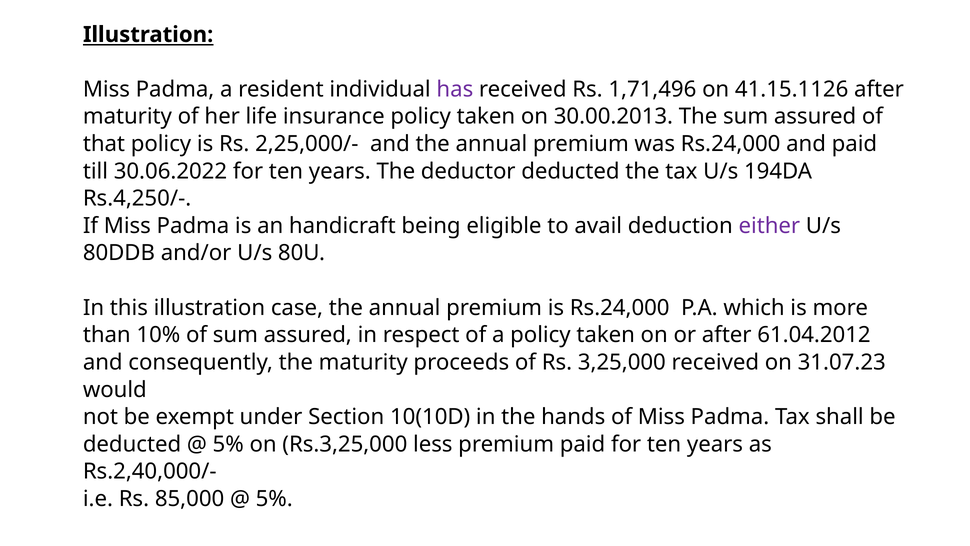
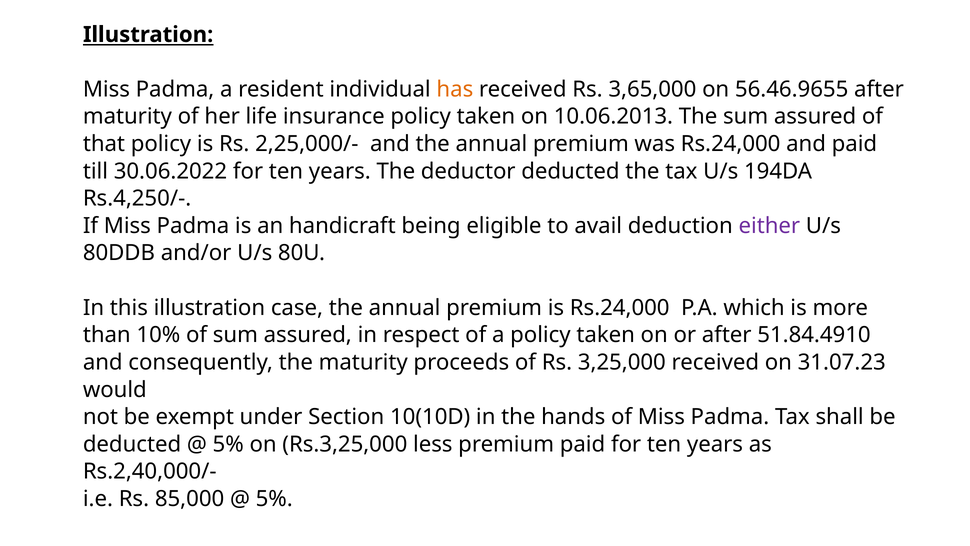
has colour: purple -> orange
1,71,496: 1,71,496 -> 3,65,000
41.15.1126: 41.15.1126 -> 56.46.9655
30.00.2013: 30.00.2013 -> 10.06.2013
61.04.2012: 61.04.2012 -> 51.84.4910
